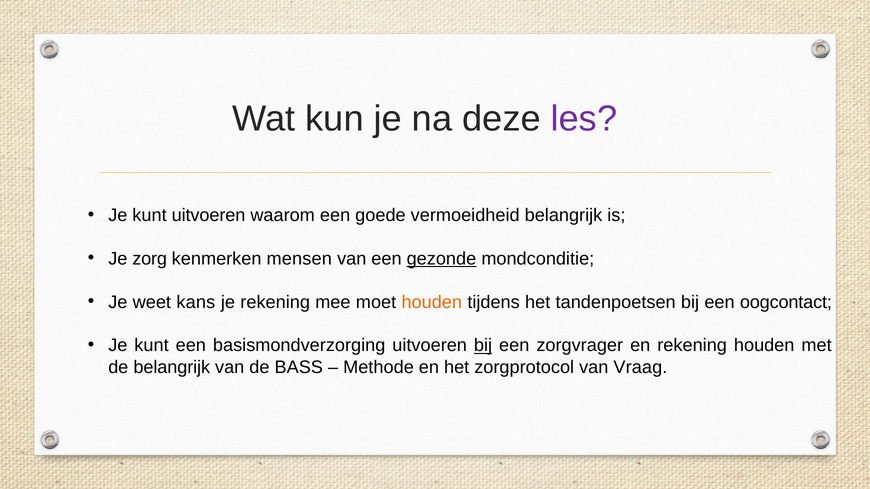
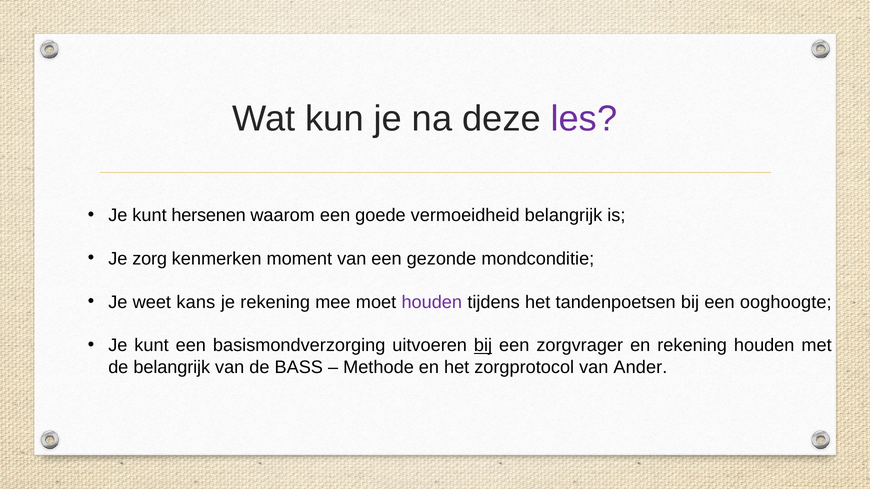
kunt uitvoeren: uitvoeren -> hersenen
mensen: mensen -> moment
gezonde underline: present -> none
houden at (432, 302) colour: orange -> purple
oogcontact: oogcontact -> ooghoogte
Vraag: Vraag -> Ander
